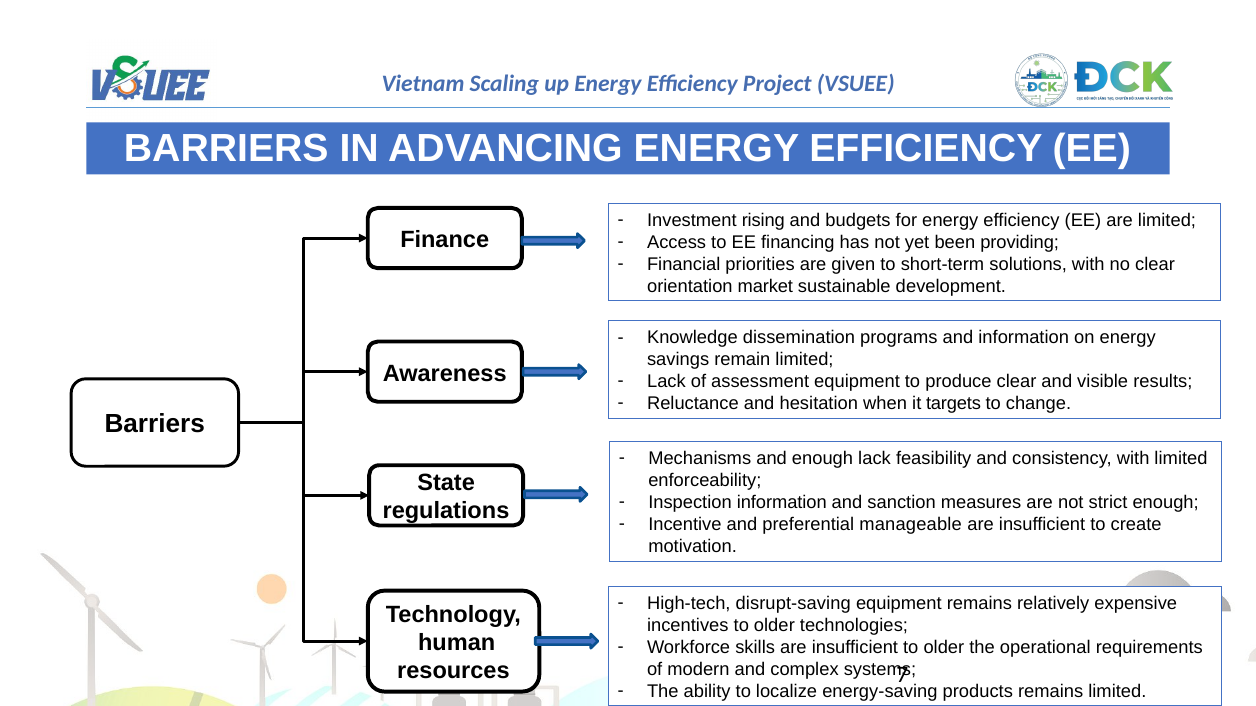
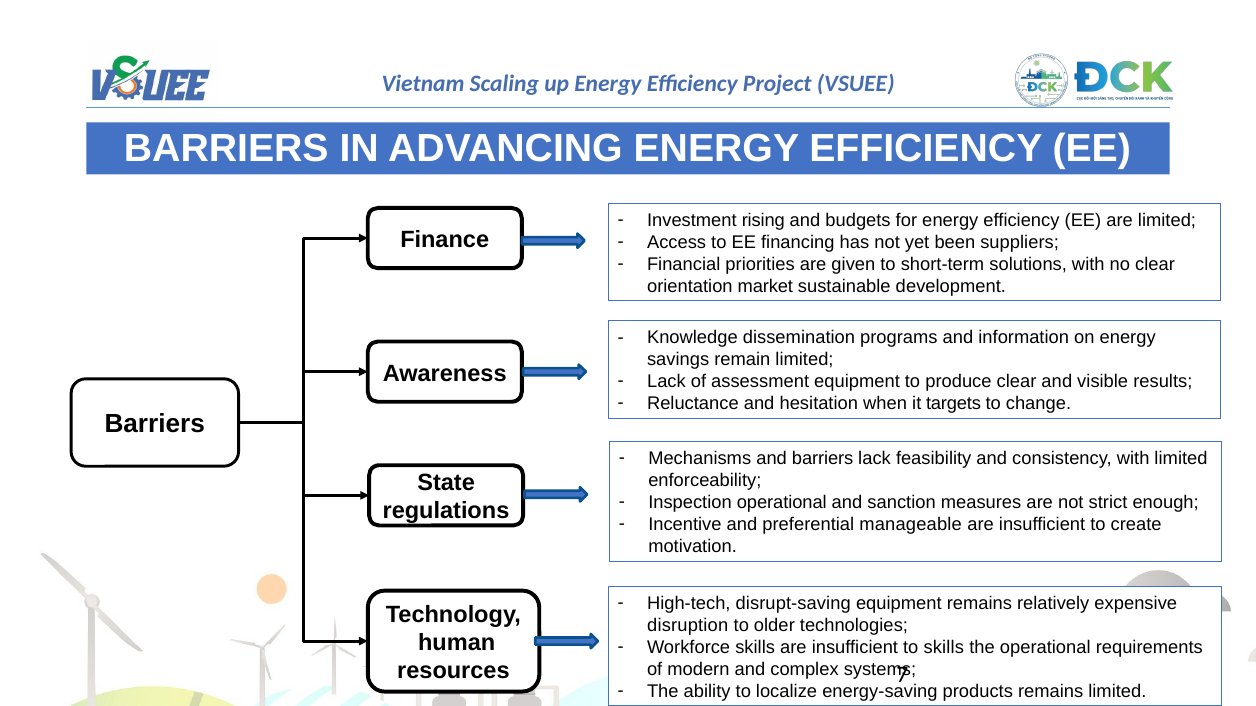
providing: providing -> suppliers
and enough: enough -> barriers
Inspection information: information -> operational
incentives: incentives -> disruption
insufficient to older: older -> skills
